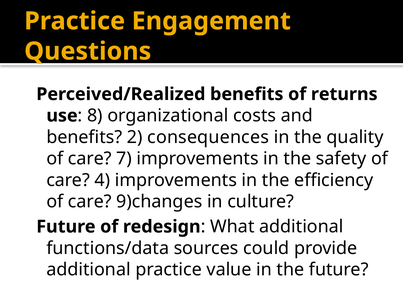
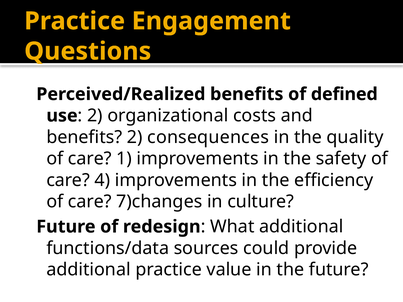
returns: returns -> defined
8 at (95, 116): 8 -> 2
7: 7 -> 1
9)changes: 9)changes -> 7)changes
